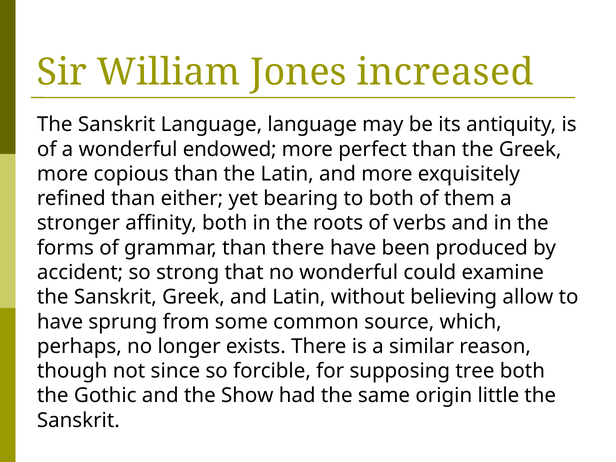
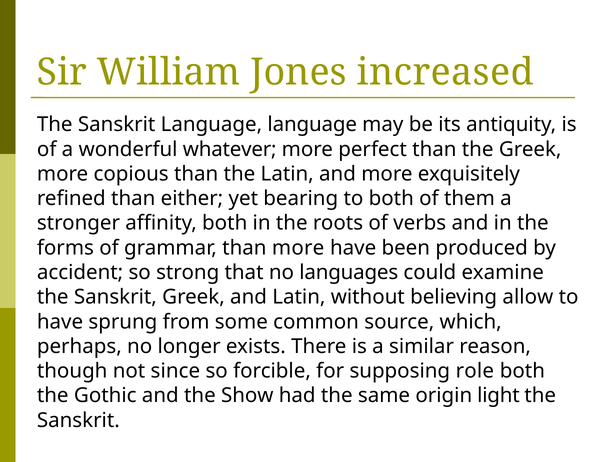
endowed: endowed -> whatever
than there: there -> more
no wonderful: wonderful -> languages
tree: tree -> role
little: little -> light
